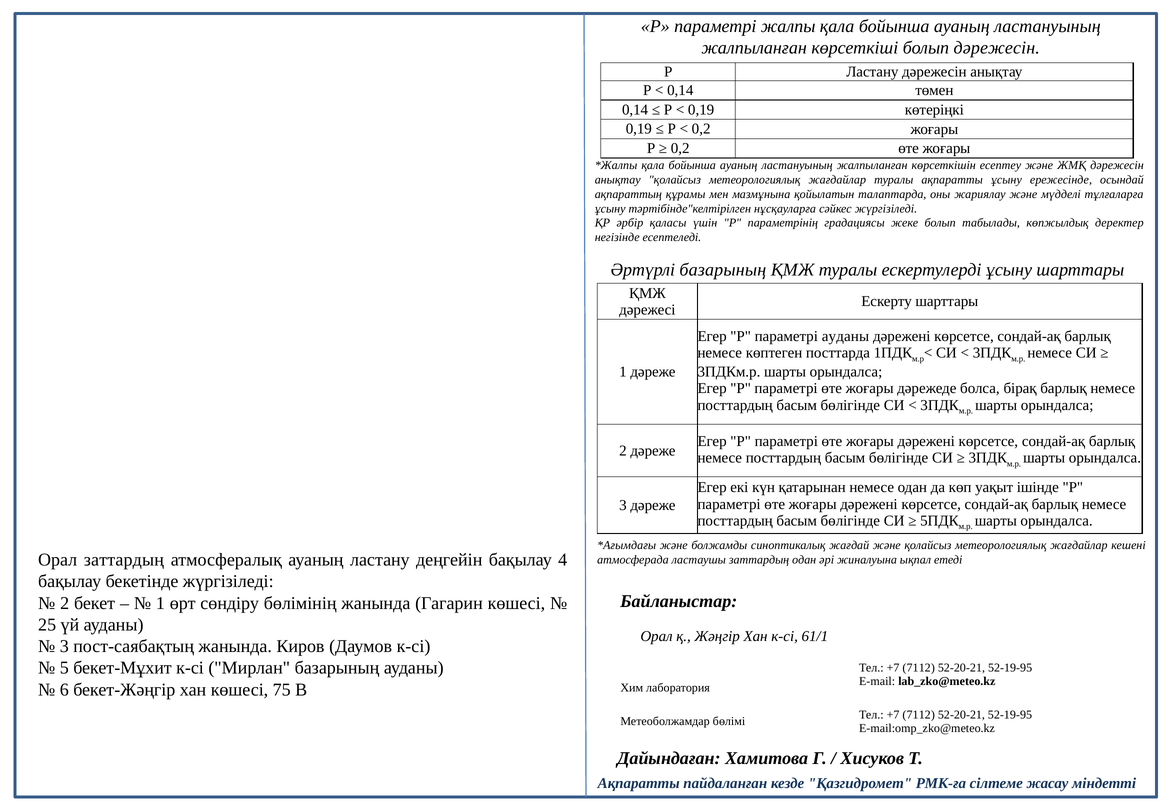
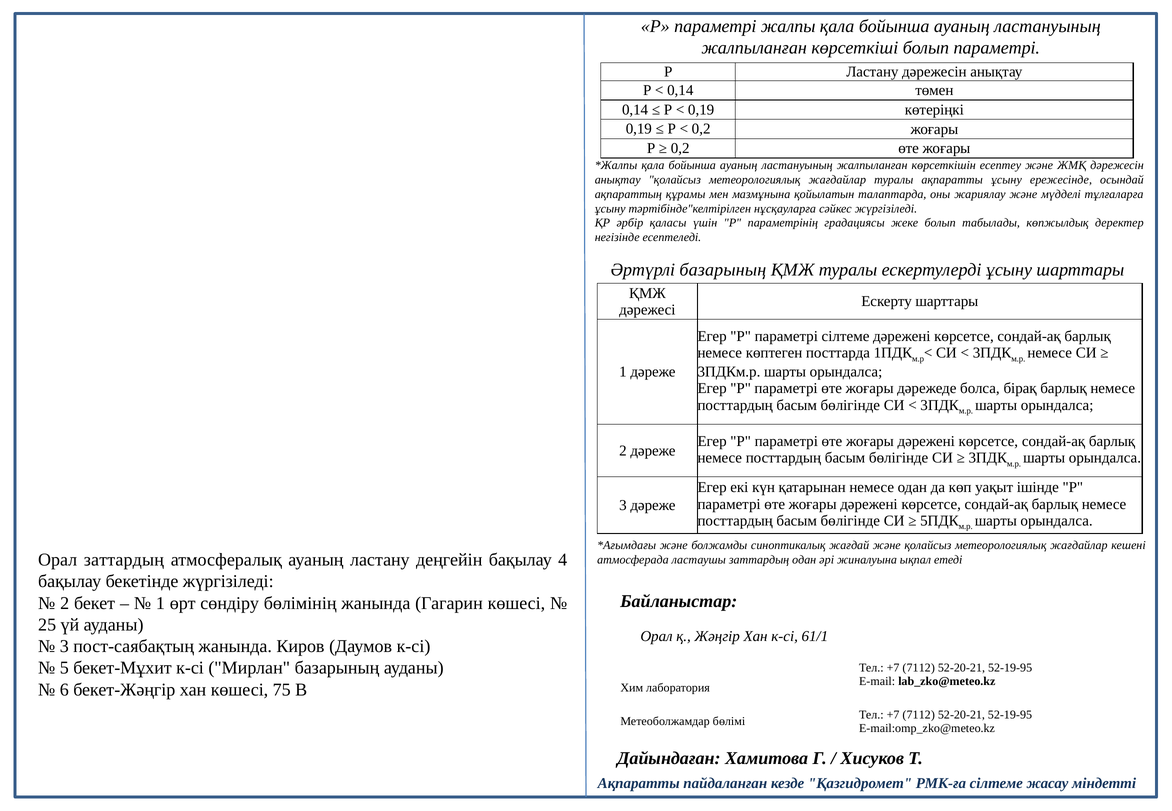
болып дәрежесін: дәрежесін -> параметрі
параметрі ауданы: ауданы -> сілтеме
